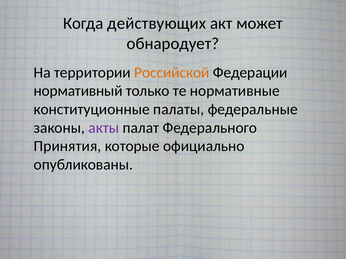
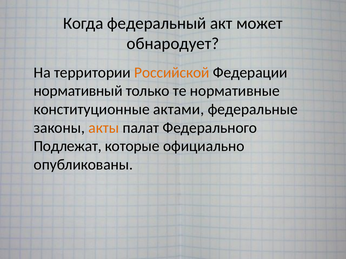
действующих: действующих -> федеральный
палаты: палаты -> актами
акты colour: purple -> orange
Принятия: Принятия -> Подлежат
